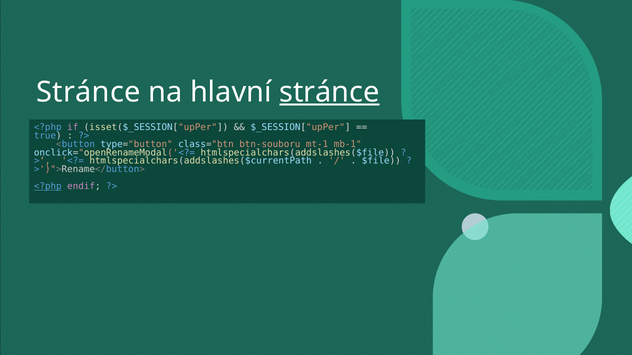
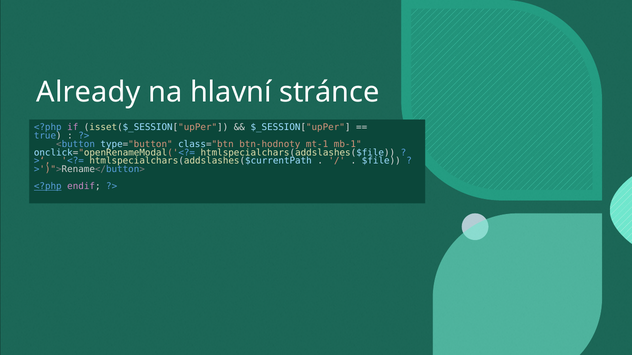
Stránce at (88, 92): Stránce -> Already
stránce at (329, 92) underline: present -> none
btn-souboru: btn-souboru -> btn-hodnoty
